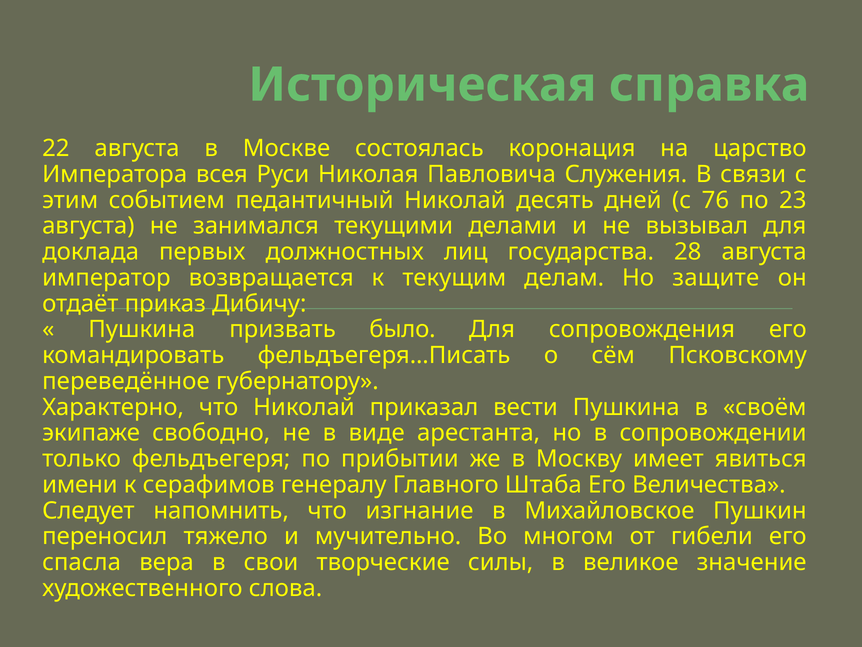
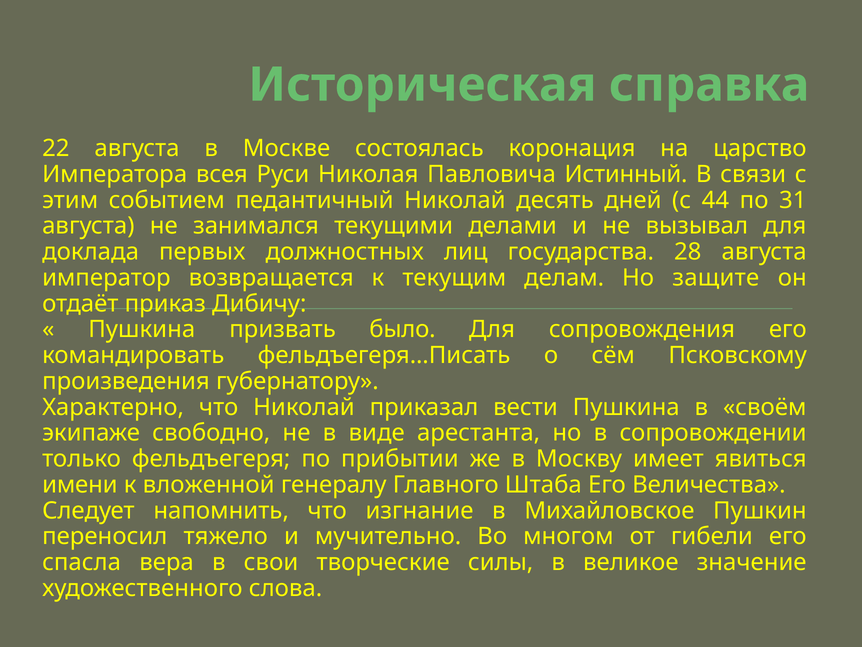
Служения: Служения -> Истинный
76: 76 -> 44
23: 23 -> 31
переведённое: переведённое -> произведения
серафимов: серафимов -> вложенной
